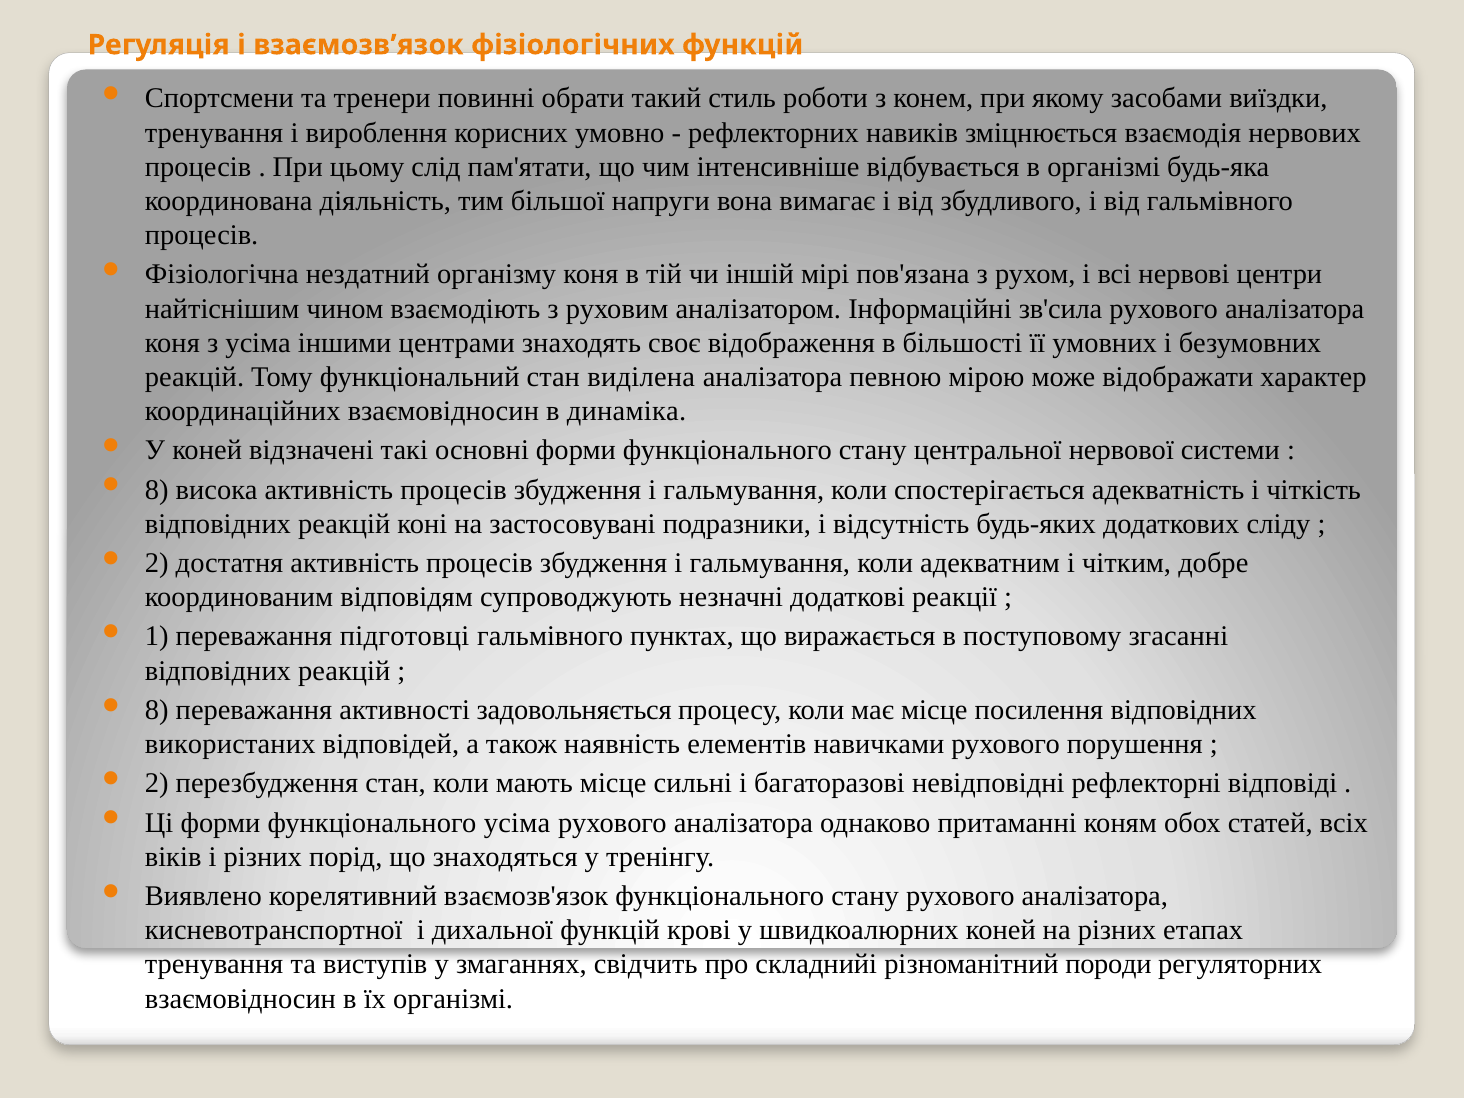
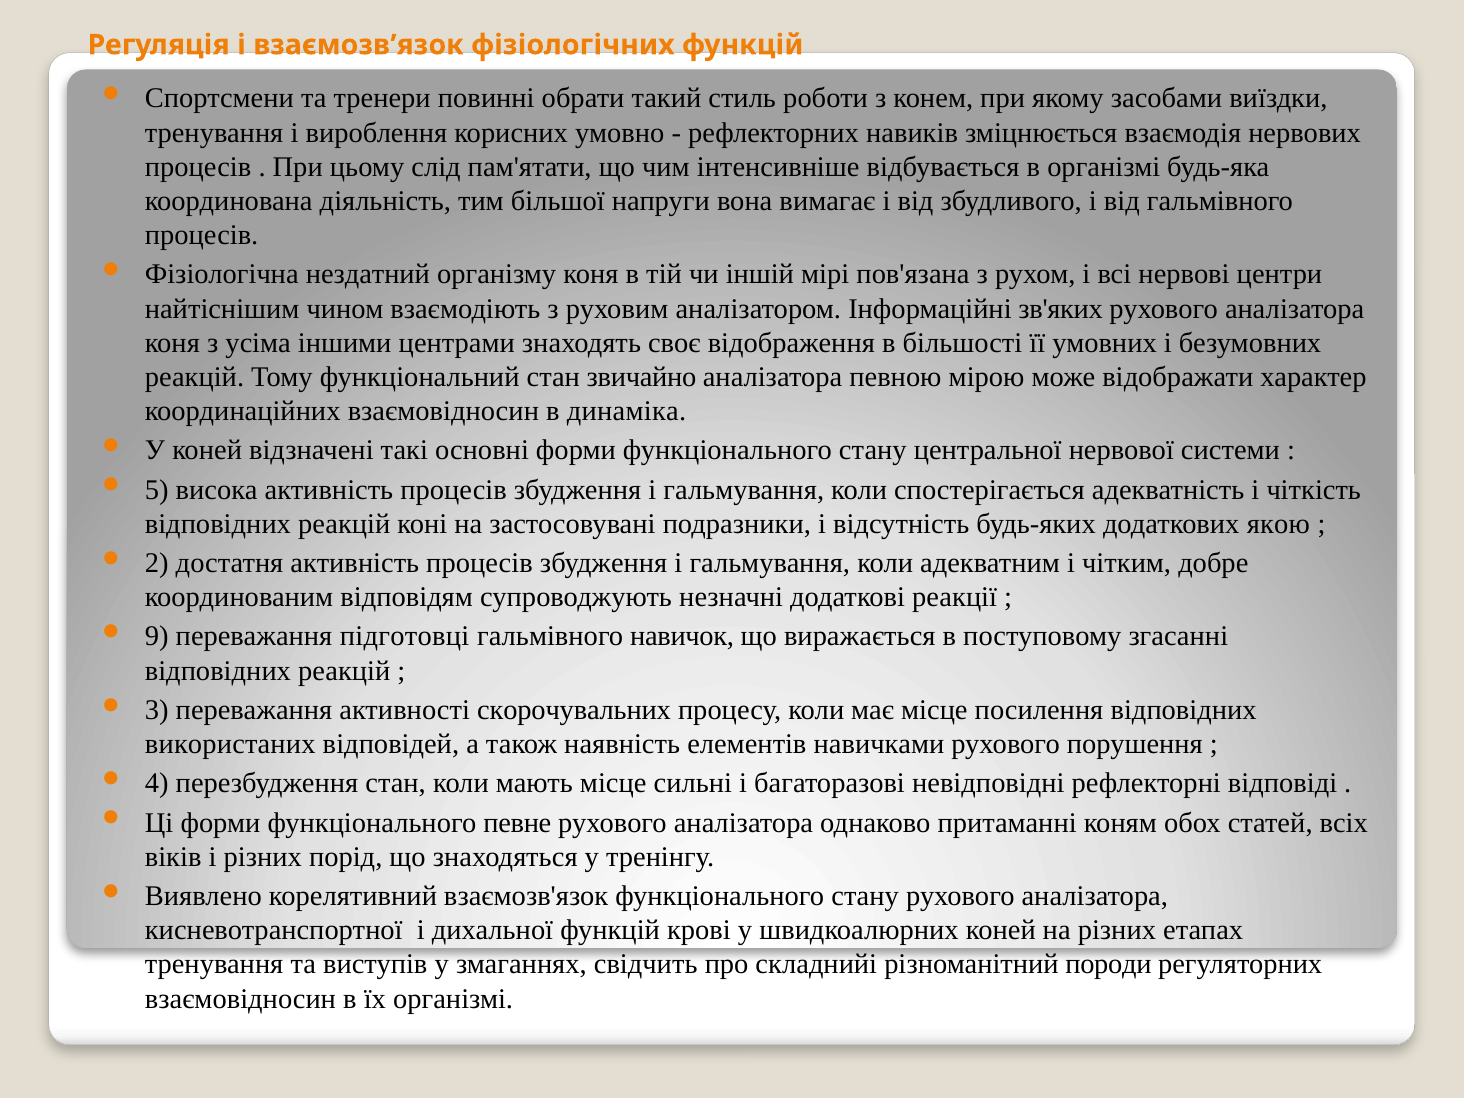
зв'сила: зв'сила -> зв'яких
виділена: виділена -> звичайно
8 at (157, 490): 8 -> 5
сліду: сліду -> якою
1: 1 -> 9
пунктах: пунктах -> навичок
8 at (157, 710): 8 -> 3
задовольняється: задовольняється -> скорочувальних
2 at (157, 783): 2 -> 4
функціонального усіма: усіма -> певне
